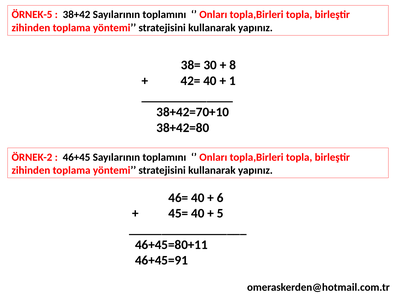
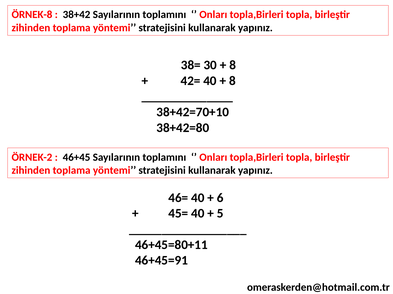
ÖRNEK-5: ÖRNEK-5 -> ÖRNEK-8
1 at (232, 81): 1 -> 8
